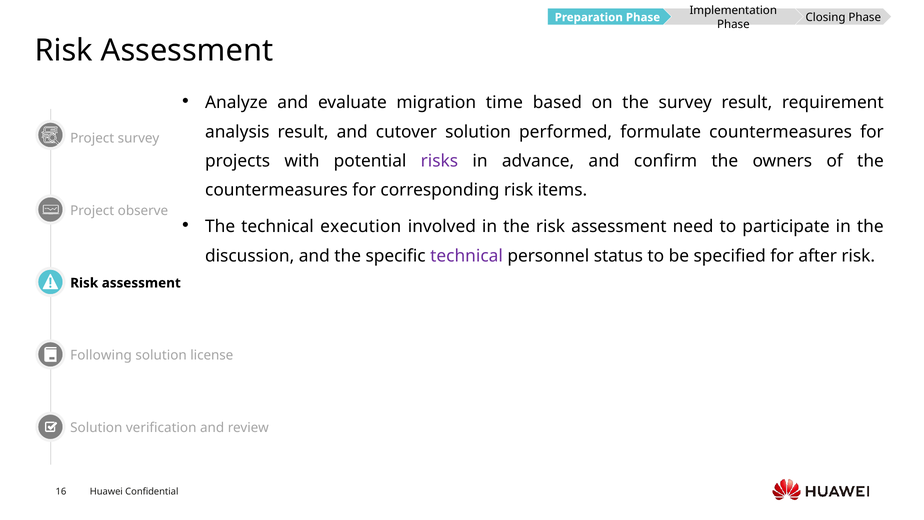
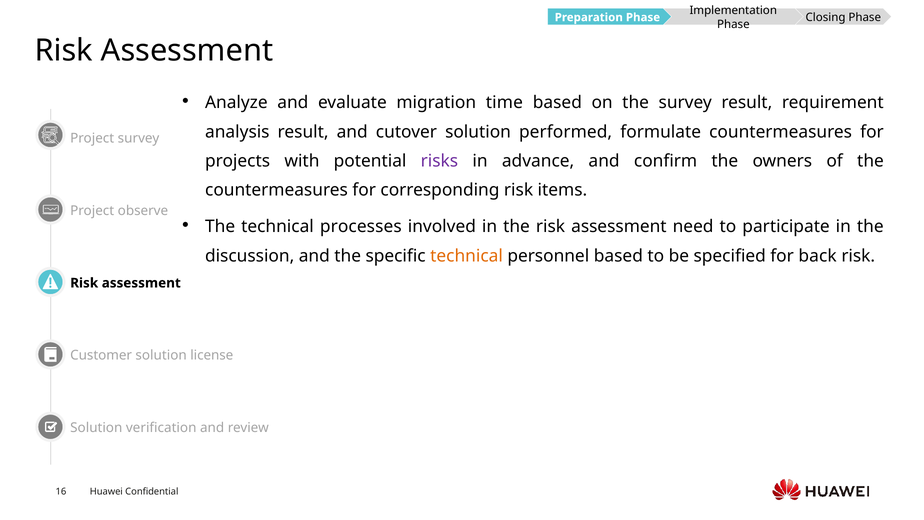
execution: execution -> processes
technical at (467, 256) colour: purple -> orange
personnel status: status -> based
after: after -> back
Following: Following -> Customer
